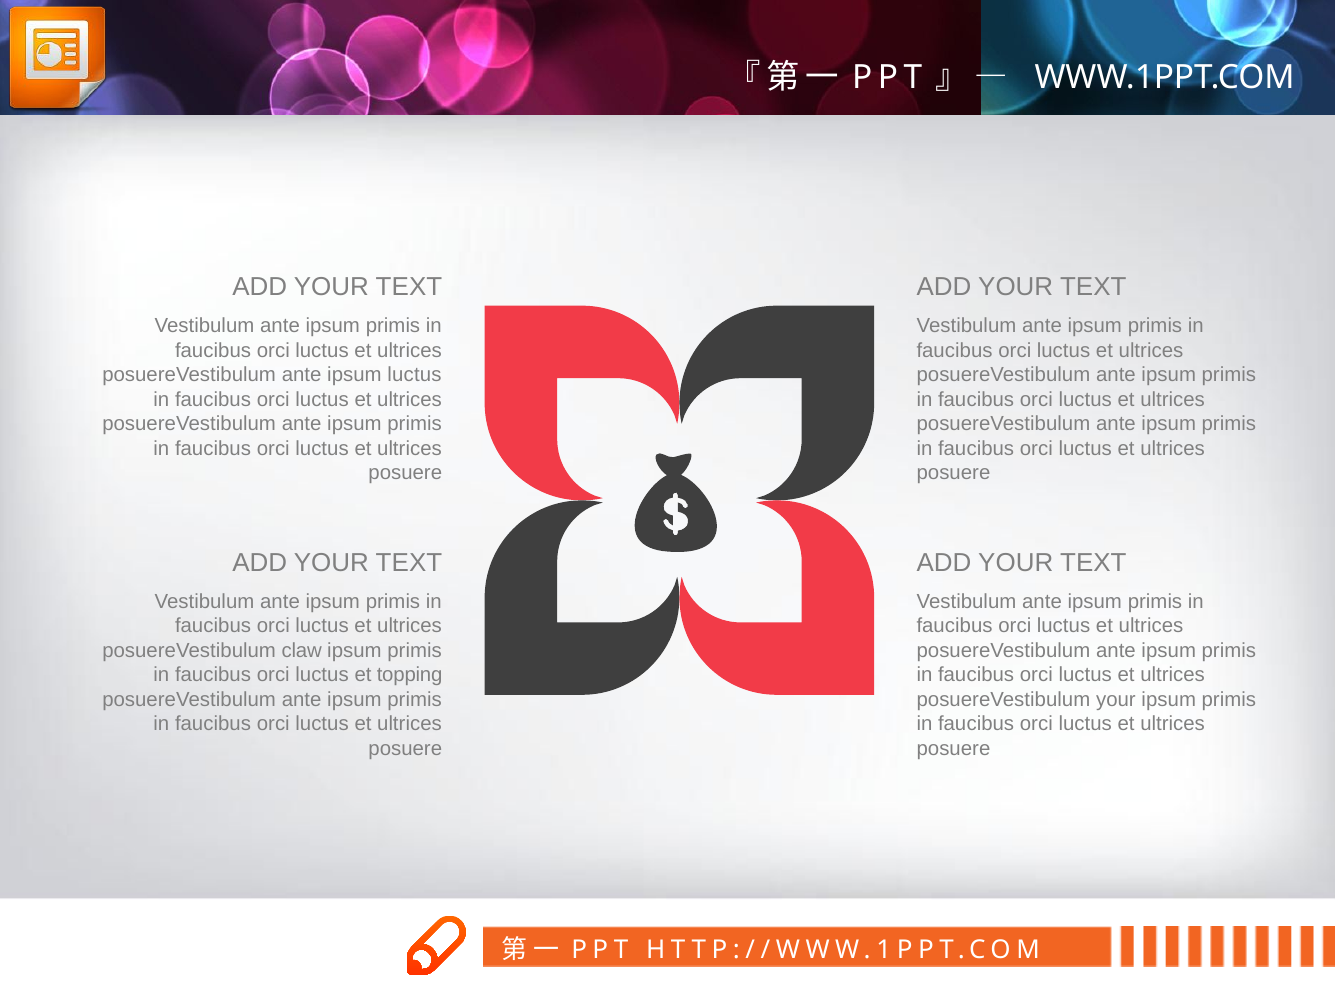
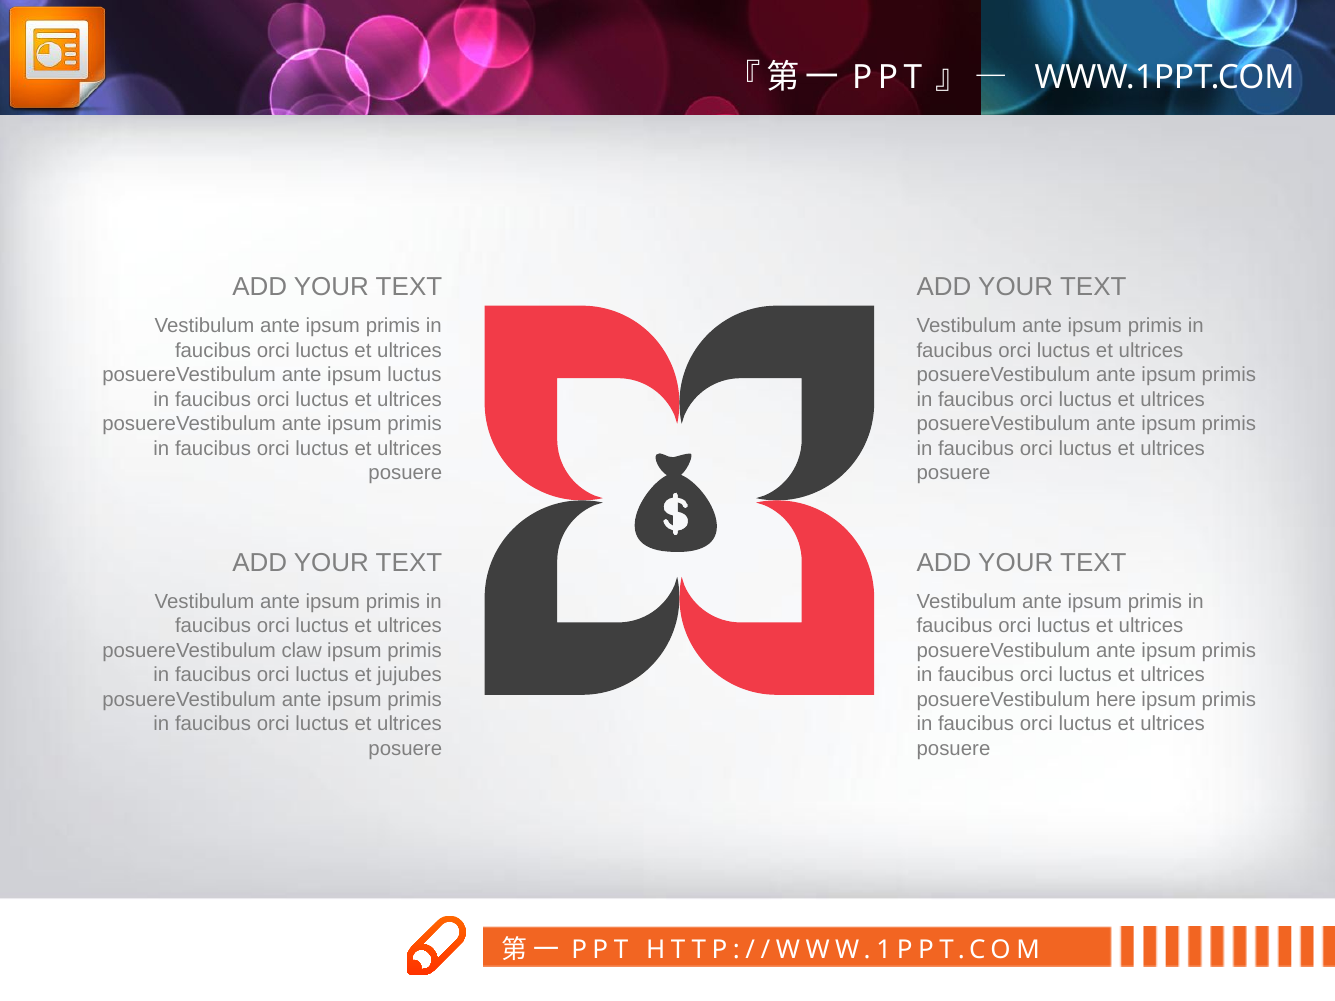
topping: topping -> jujubes
posuereVestibulum your: your -> here
